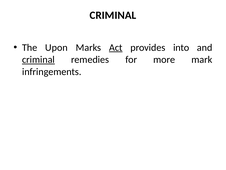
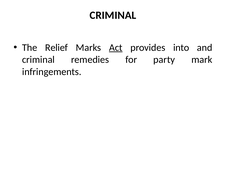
Upon: Upon -> Relief
criminal at (38, 59) underline: present -> none
more: more -> party
